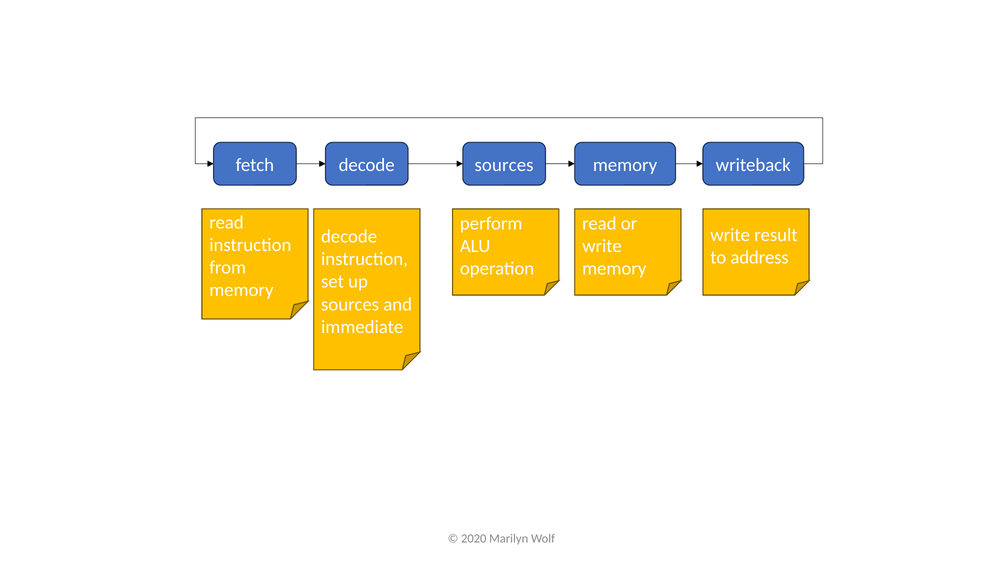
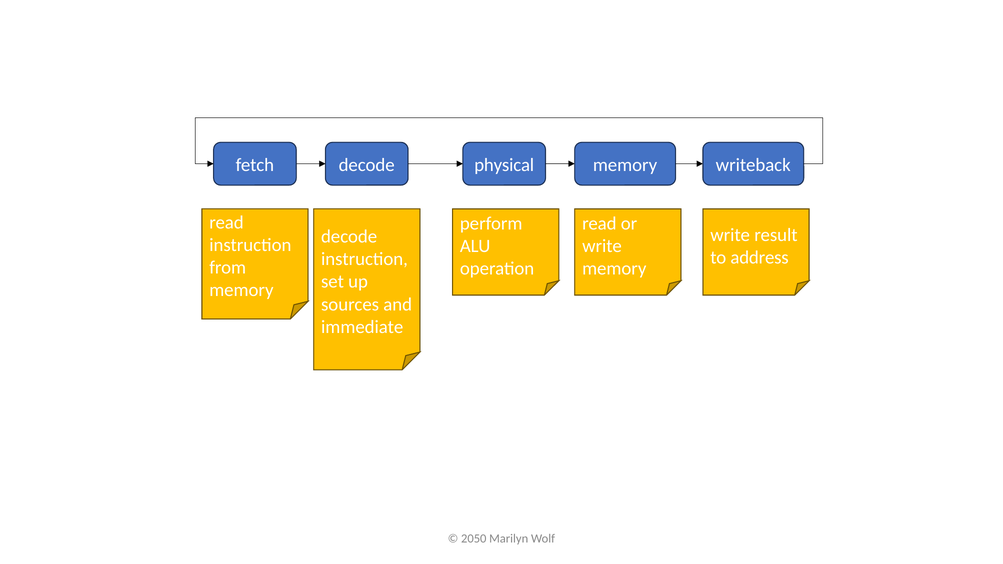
decode sources: sources -> physical
2020: 2020 -> 2050
